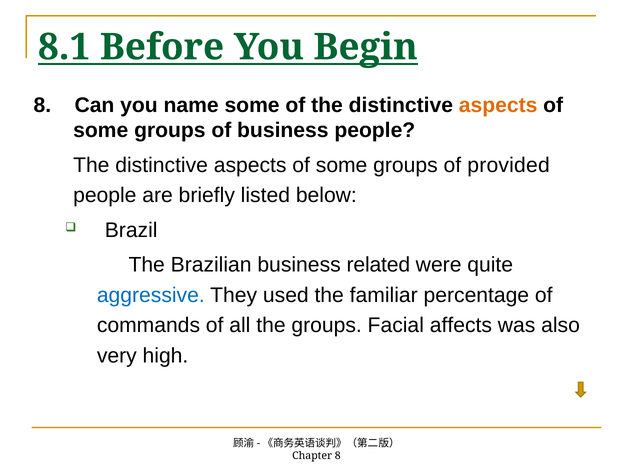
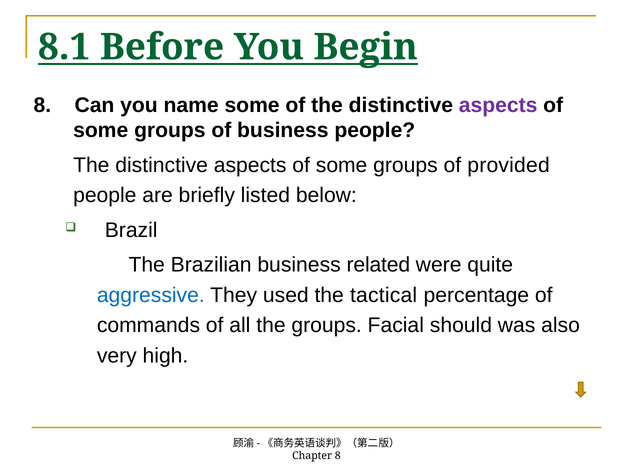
aspects at (498, 105) colour: orange -> purple
familiar: familiar -> tactical
affects: affects -> should
